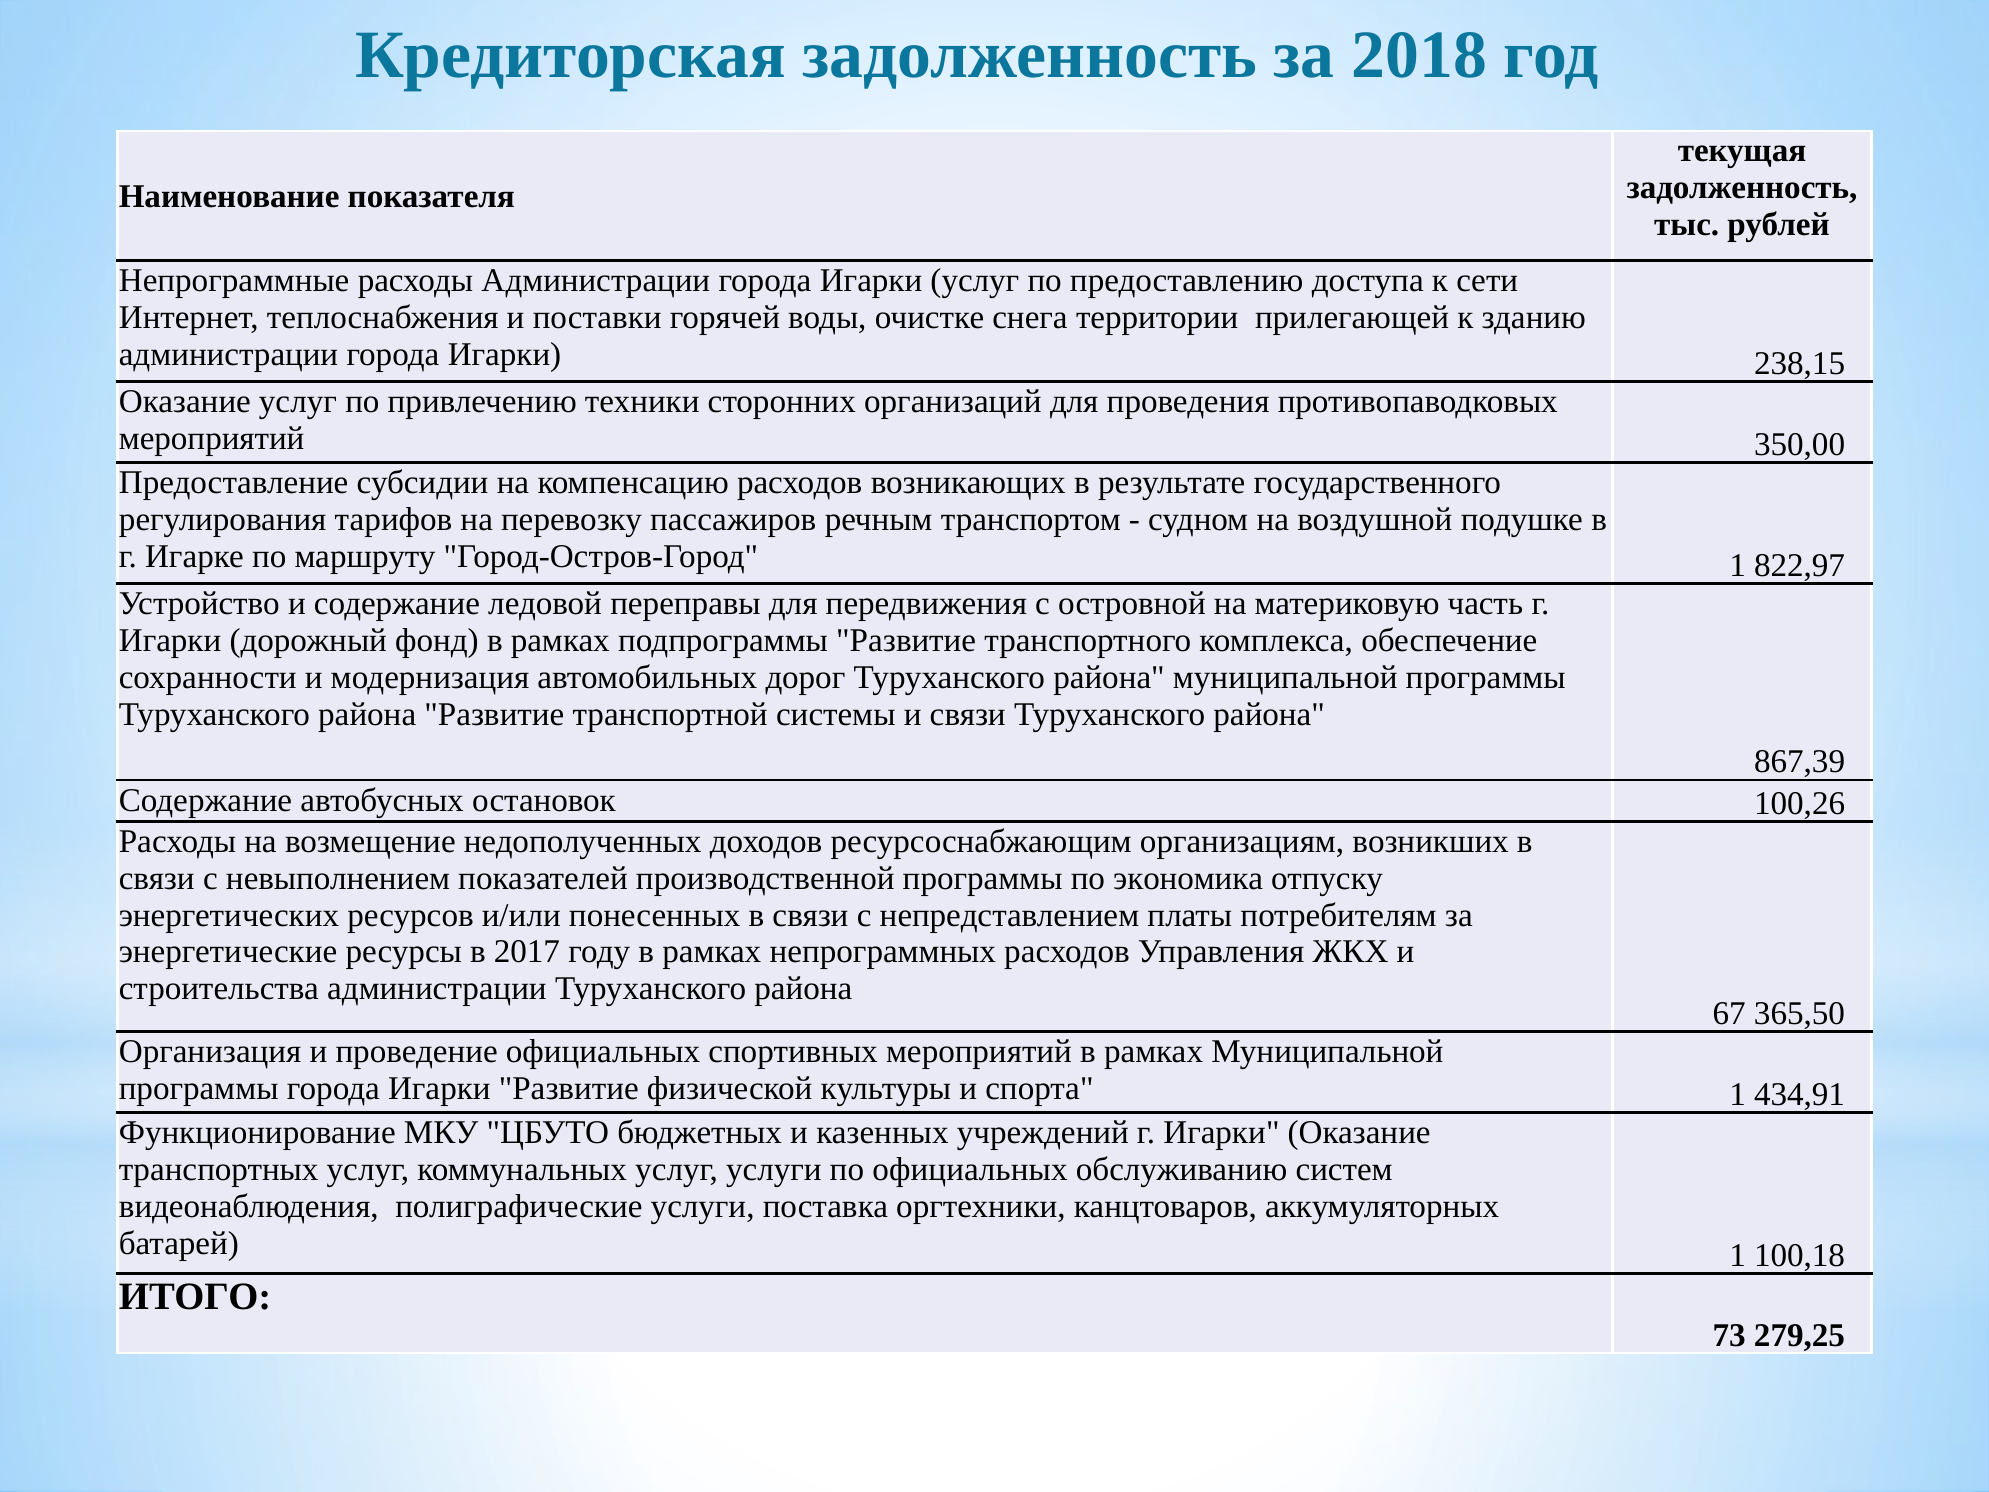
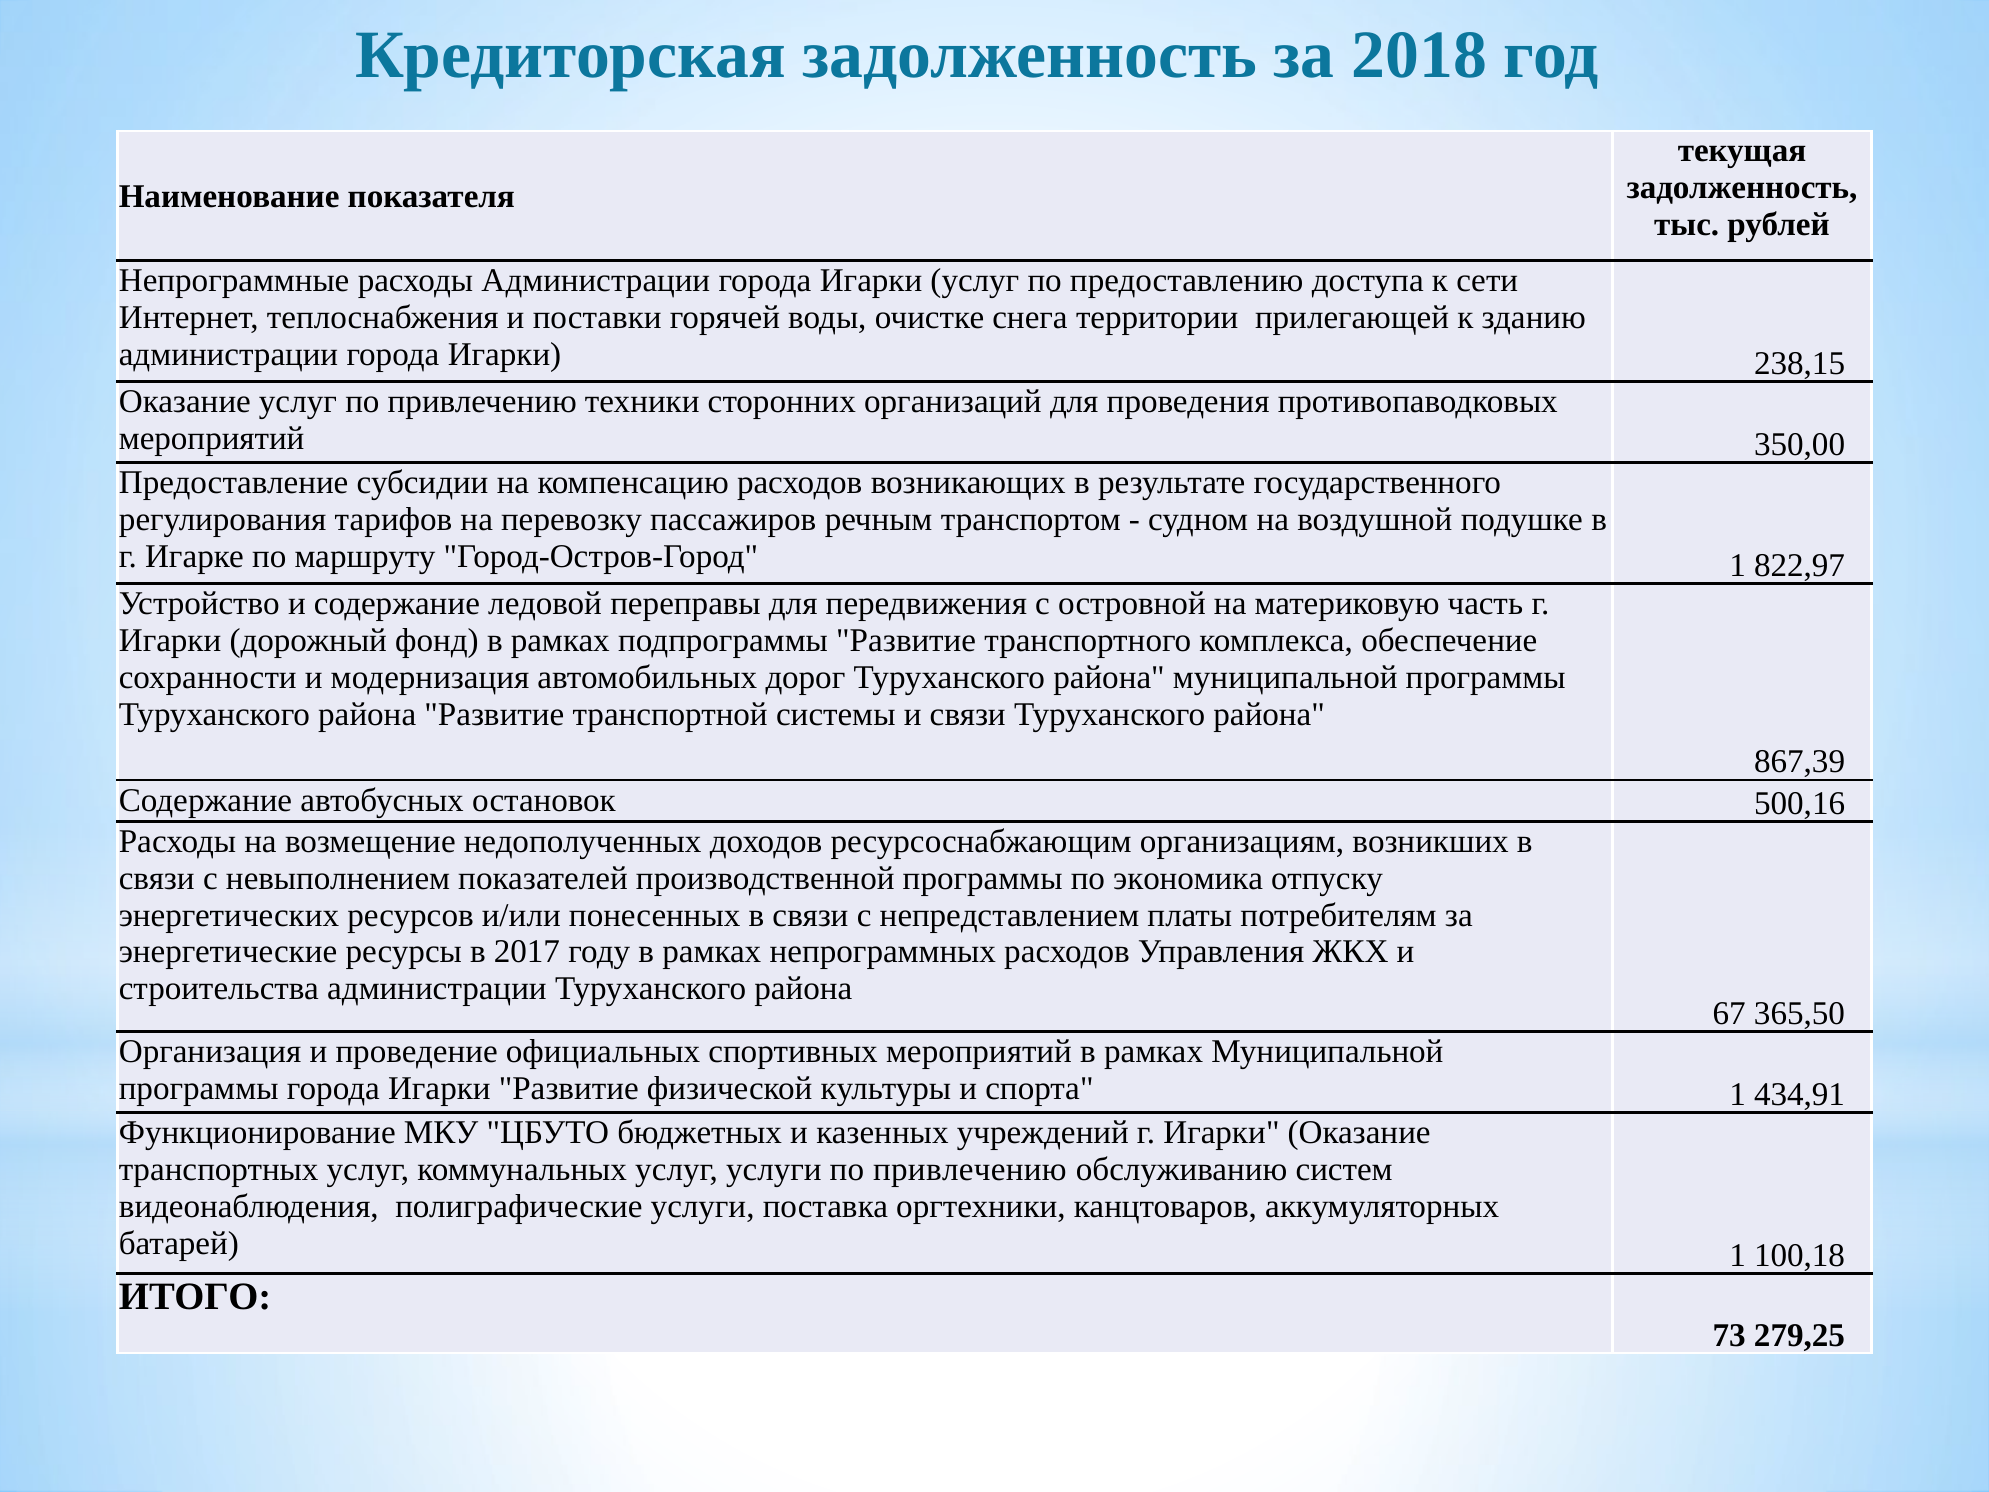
100,26: 100,26 -> 500,16
услуги по официальных: официальных -> привлечению
